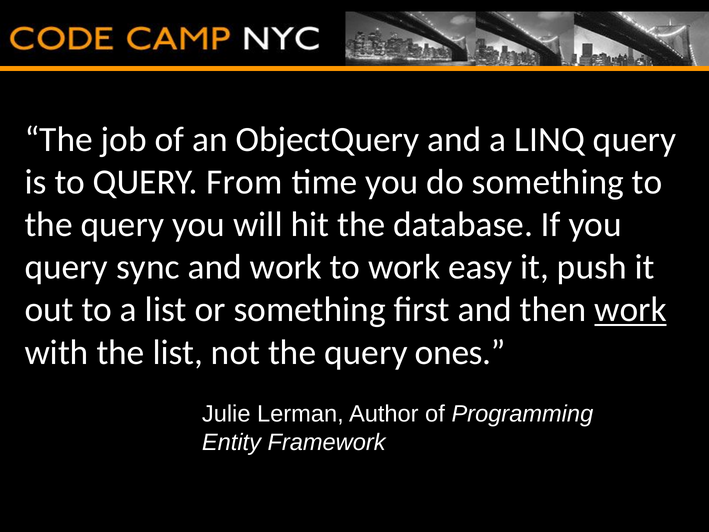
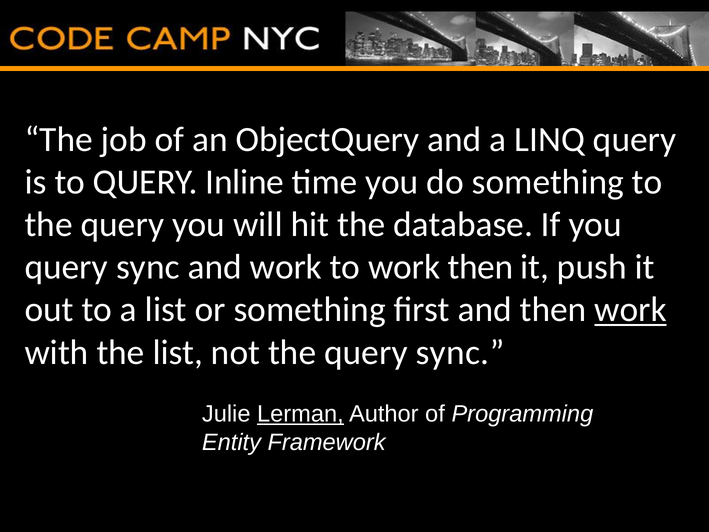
From: From -> Inline
work easy: easy -> then
the query ones: ones -> sync
Lerman underline: none -> present
